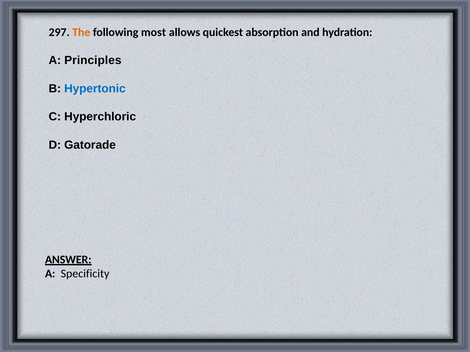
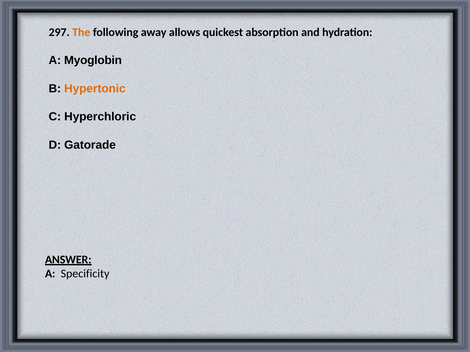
most: most -> away
Principles: Principles -> Myoglobin
Hypertonic colour: blue -> orange
